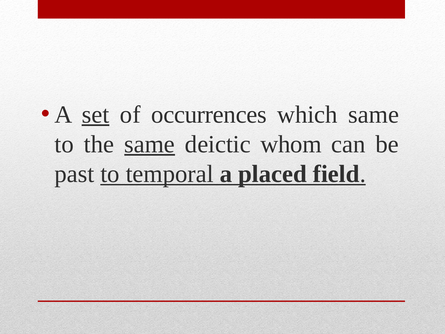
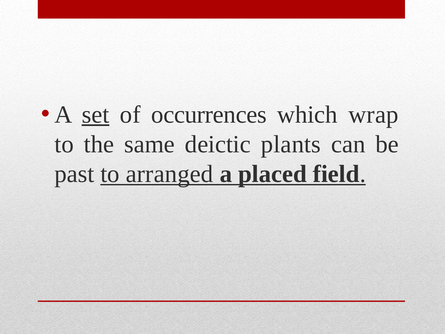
which same: same -> wrap
same at (150, 144) underline: present -> none
whom: whom -> plants
temporal: temporal -> arranged
